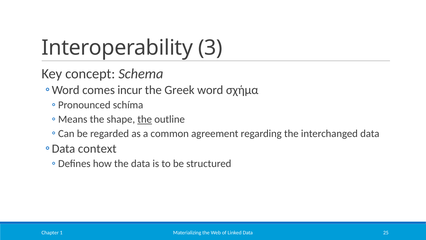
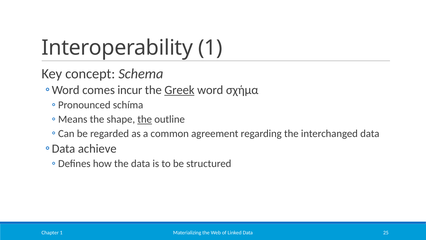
Interoperability 3: 3 -> 1
Greek underline: none -> present
context: context -> achieve
